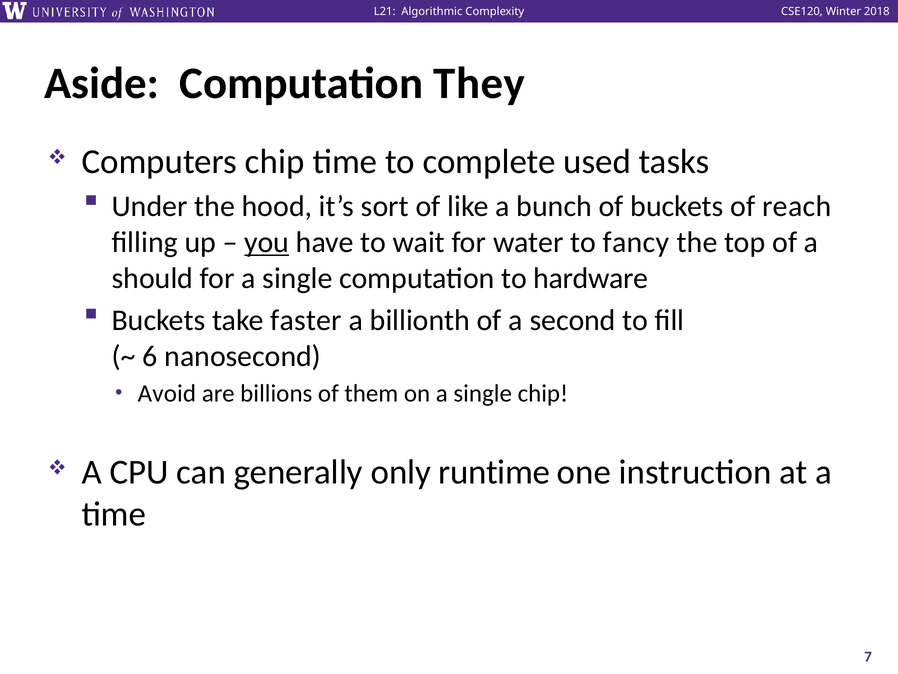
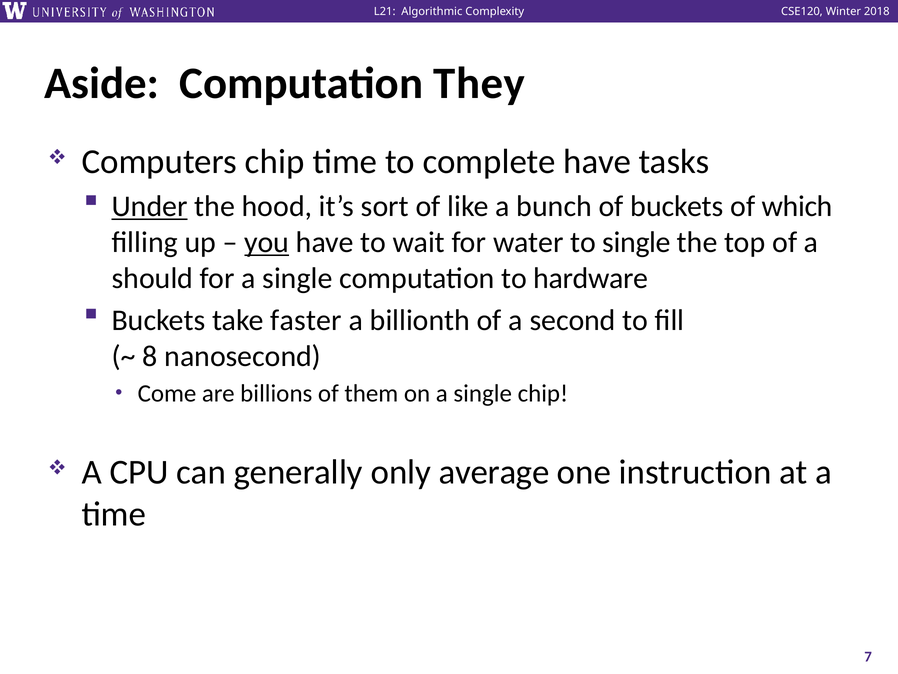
complete used: used -> have
Under underline: none -> present
reach: reach -> which
to fancy: fancy -> single
6: 6 -> 8
Avoid: Avoid -> Come
runtime: runtime -> average
